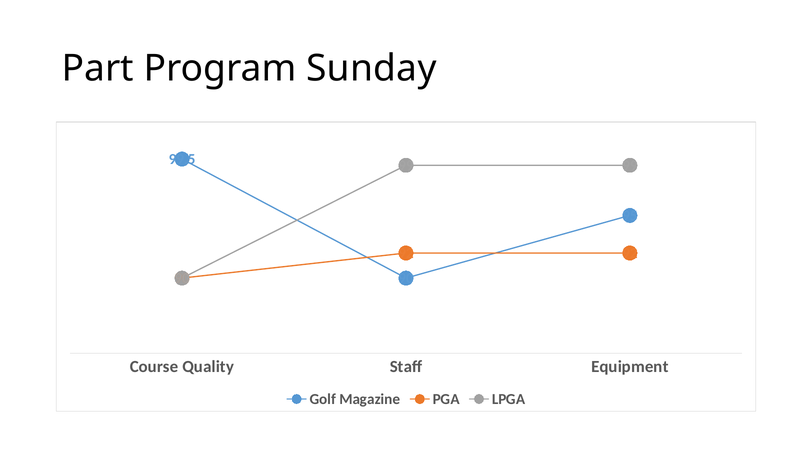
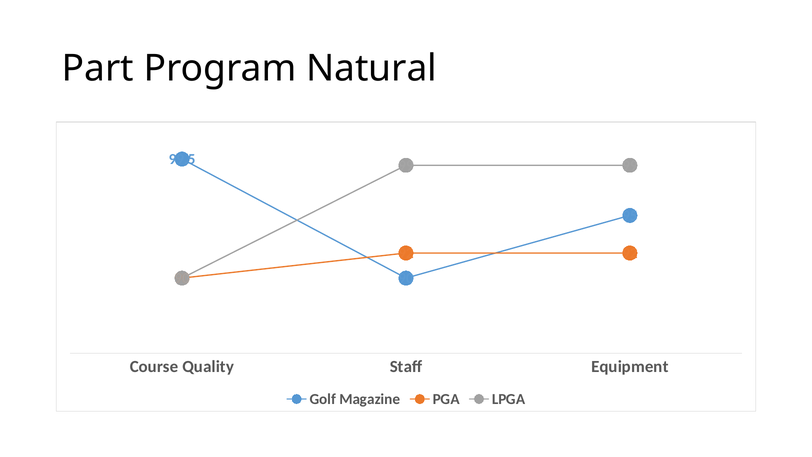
Sunday: Sunday -> Natural
